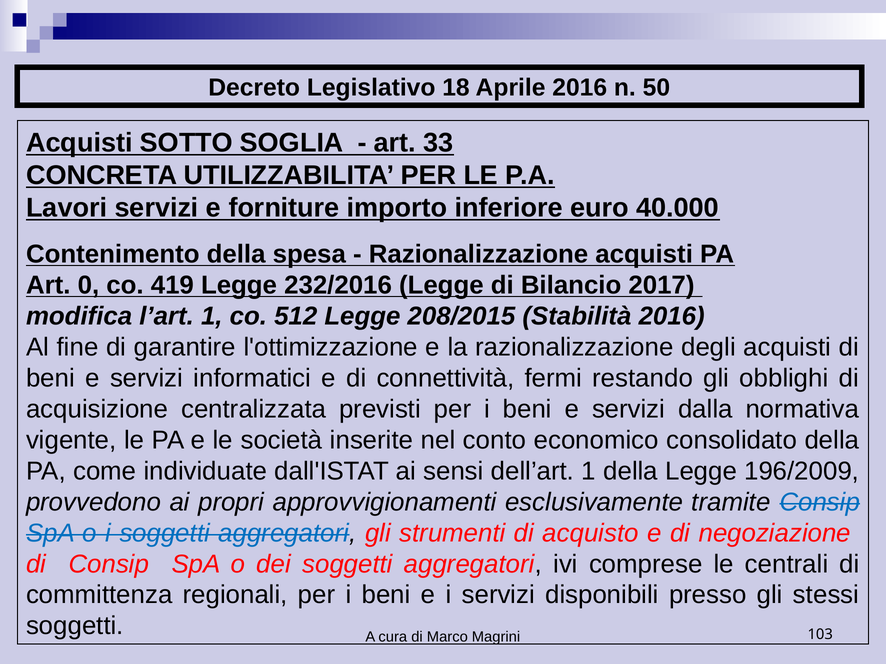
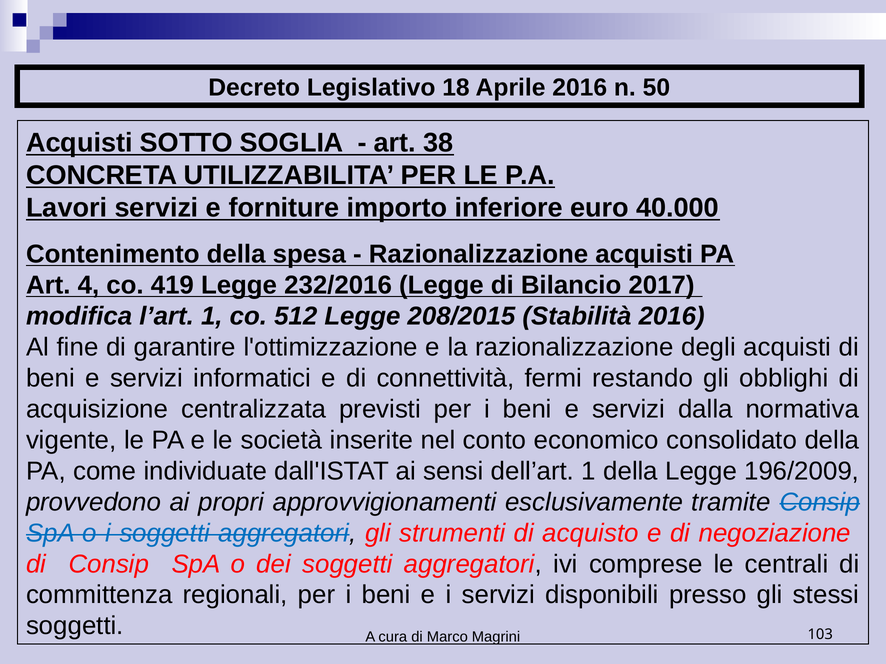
33: 33 -> 38
0: 0 -> 4
